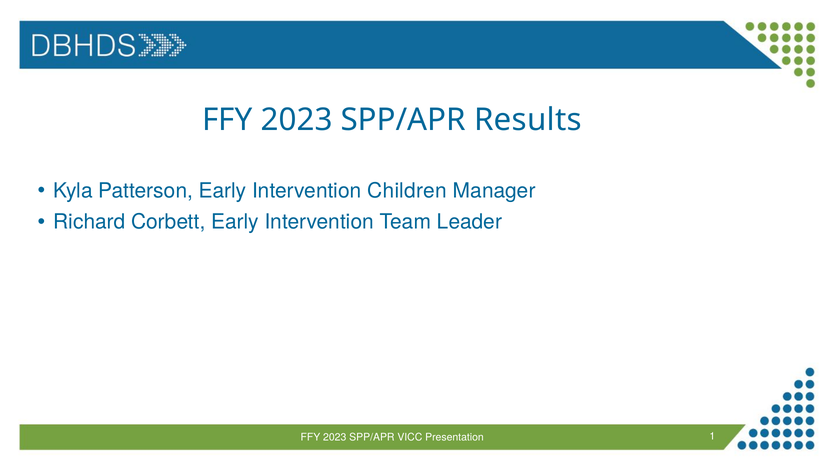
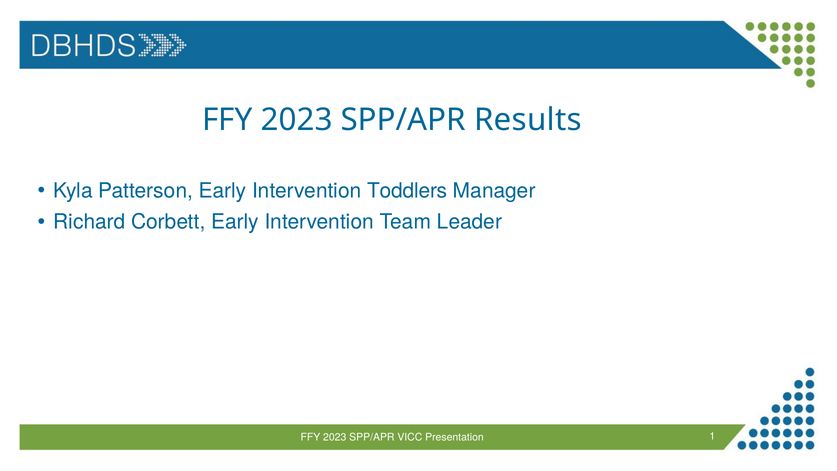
Children: Children -> Toddlers
